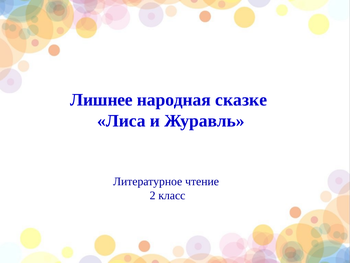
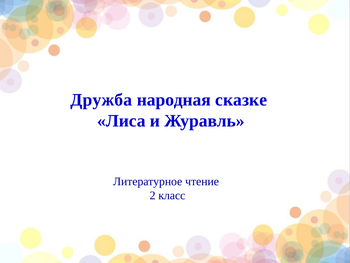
Лишнее: Лишнее -> Дружба
